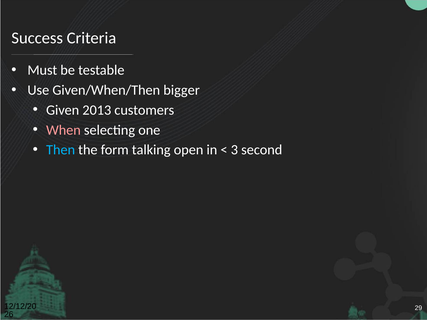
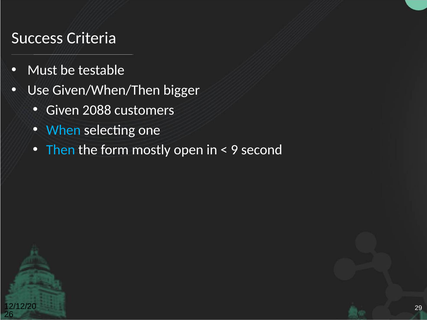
2013: 2013 -> 2088
When colour: pink -> light blue
talking: talking -> mostly
3: 3 -> 9
